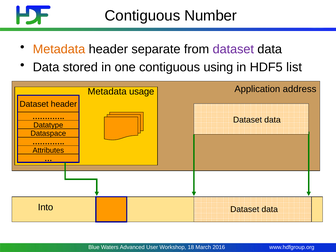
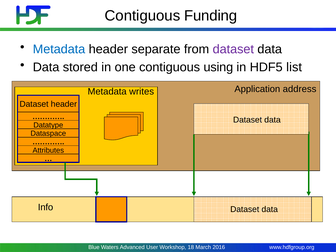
Number: Number -> Funding
Metadata at (59, 49) colour: orange -> blue
usage: usage -> writes
Into: Into -> Info
